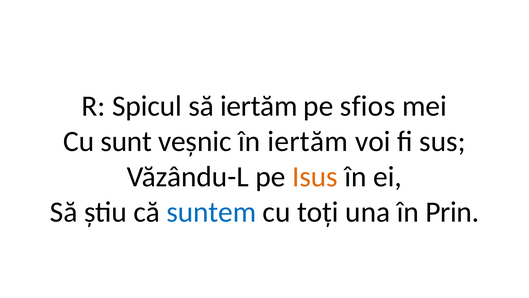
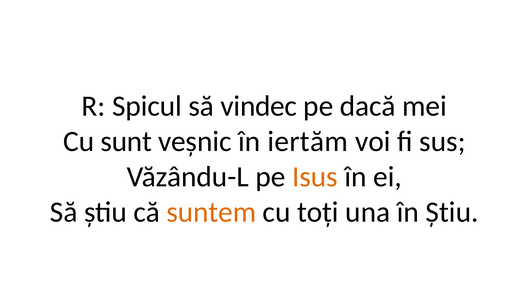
să iertăm: iertăm -> vindec
sfios: sfios -> dacă
suntem colour: blue -> orange
în Prin: Prin -> Știu
